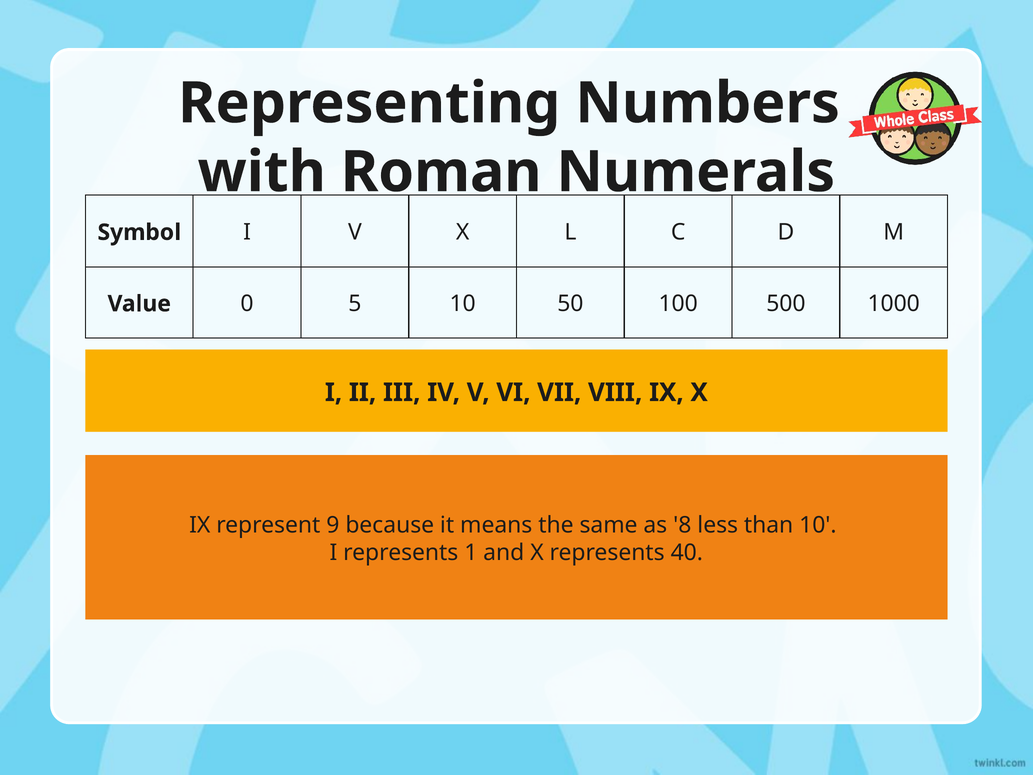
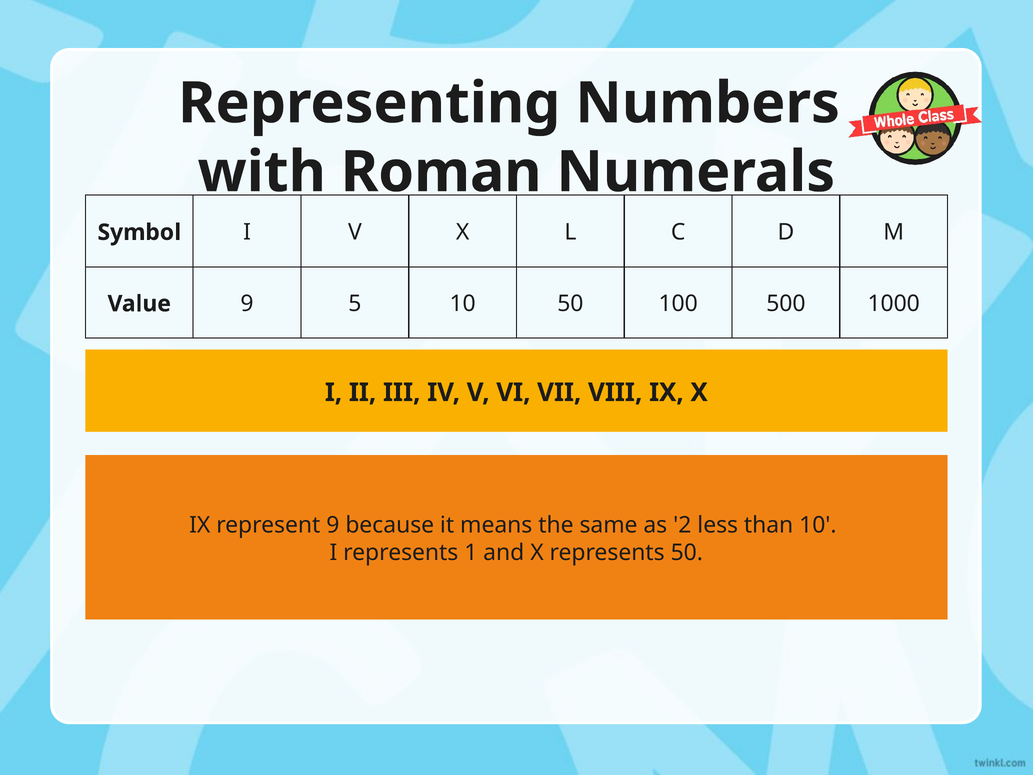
Value 0: 0 -> 9
8: 8 -> 2
represents 40: 40 -> 50
